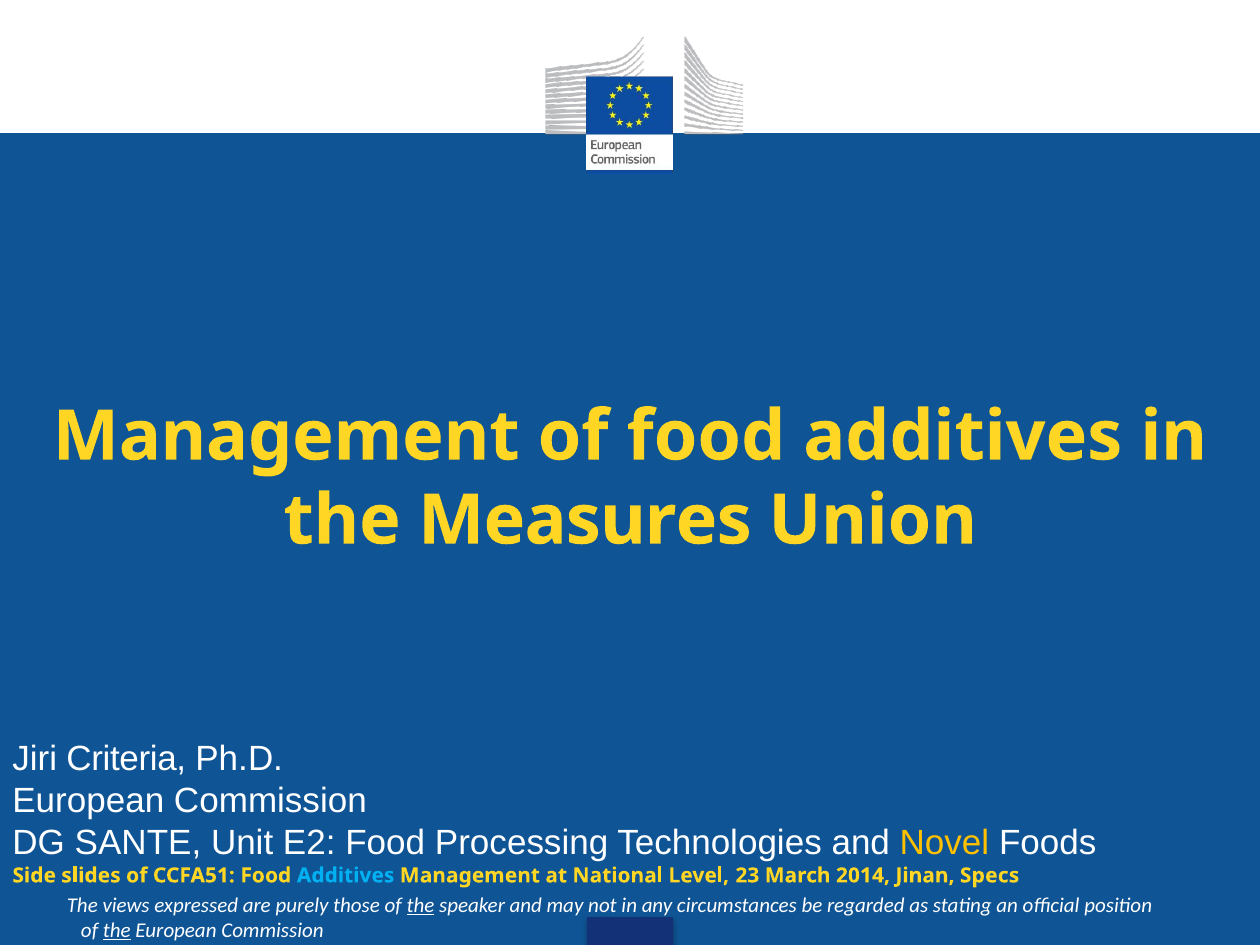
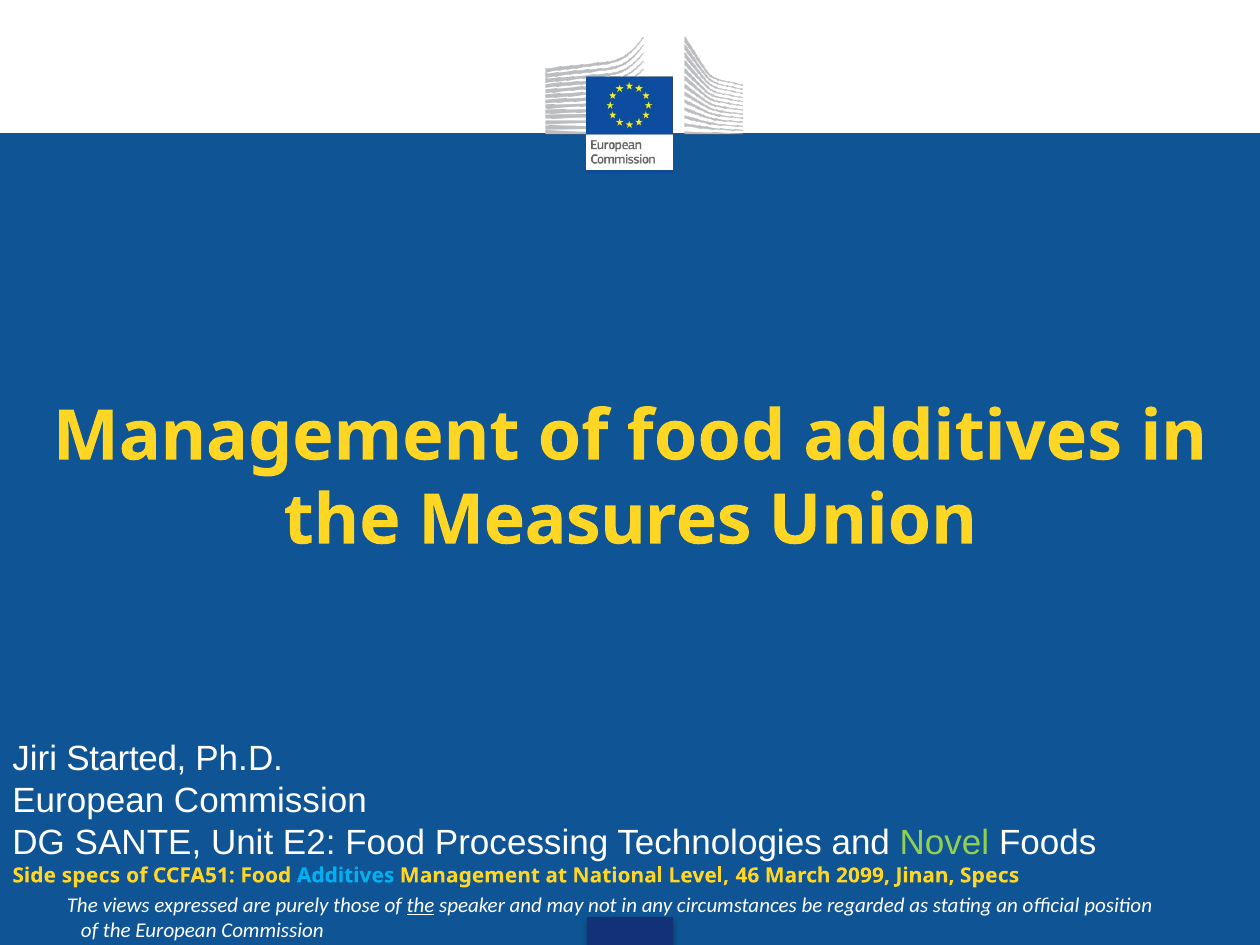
Criteria: Criteria -> Started
Novel colour: yellow -> light green
Side slides: slides -> specs
23: 23 -> 46
2014: 2014 -> 2099
the at (117, 931) underline: present -> none
